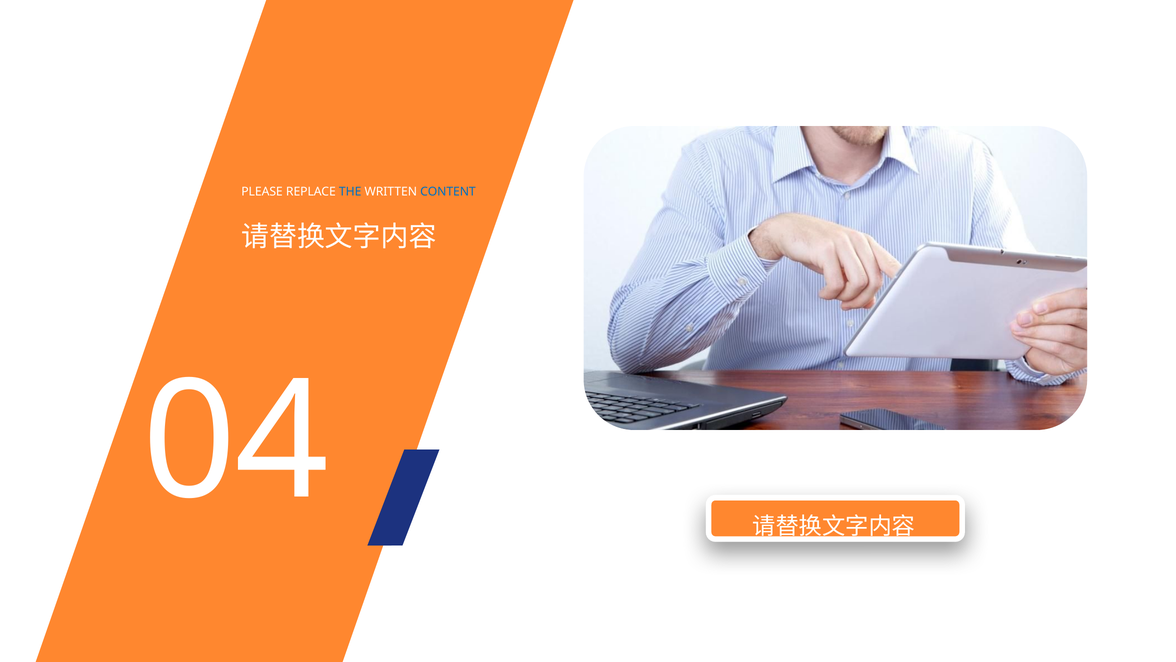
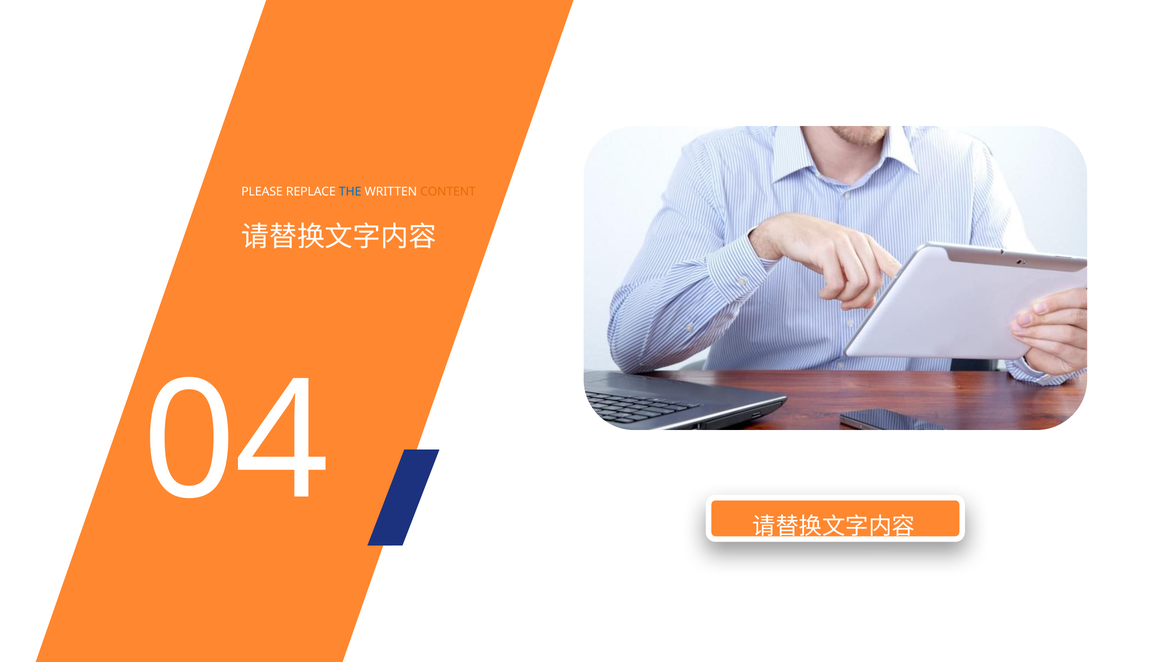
CONTENT colour: blue -> orange
